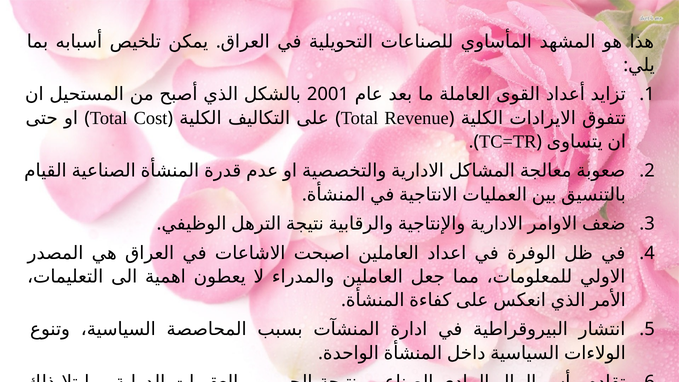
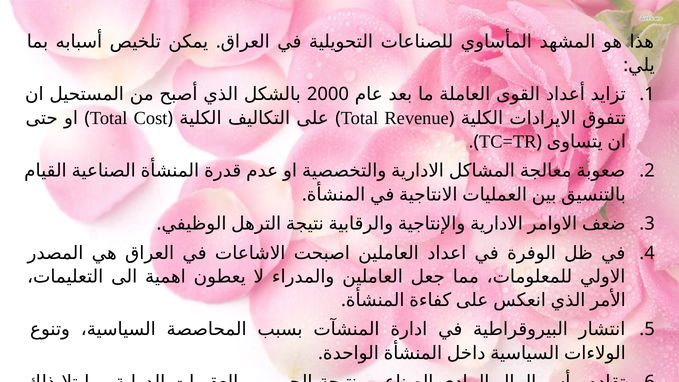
2001: 2001 -> 2000
